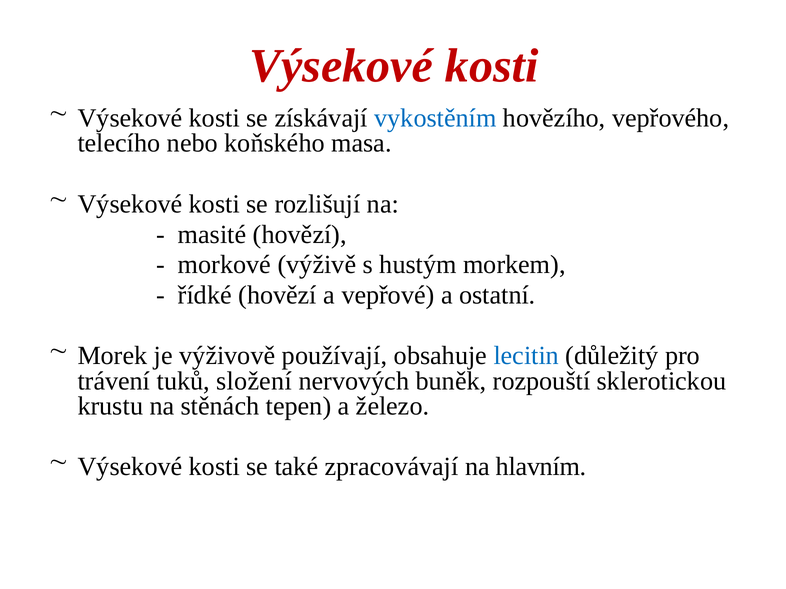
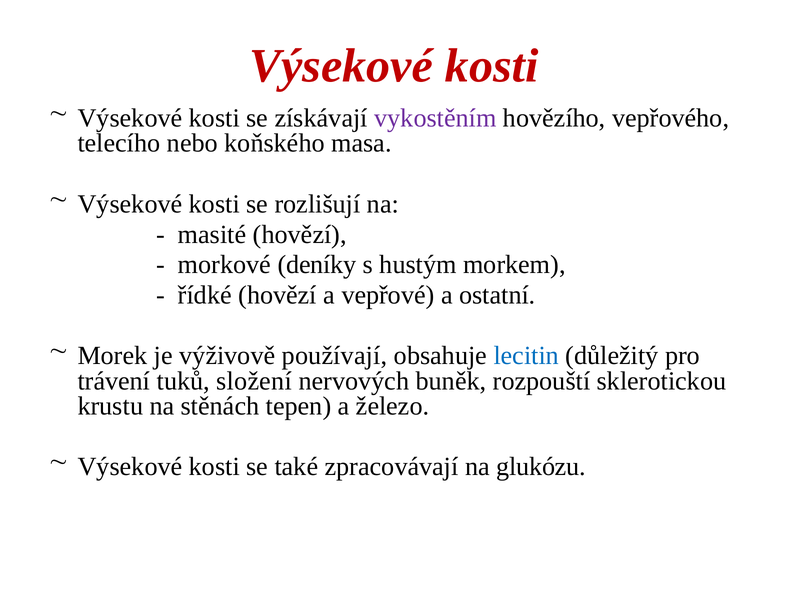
vykostěním colour: blue -> purple
výživě: výživě -> deníky
hlavním: hlavním -> glukózu
